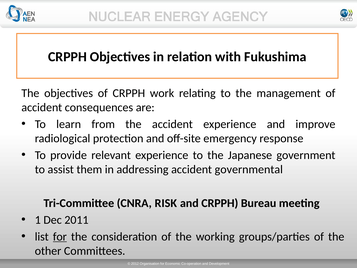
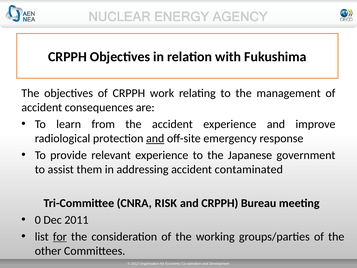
and at (155, 138) underline: none -> present
governmental: governmental -> contaminated
1: 1 -> 0
